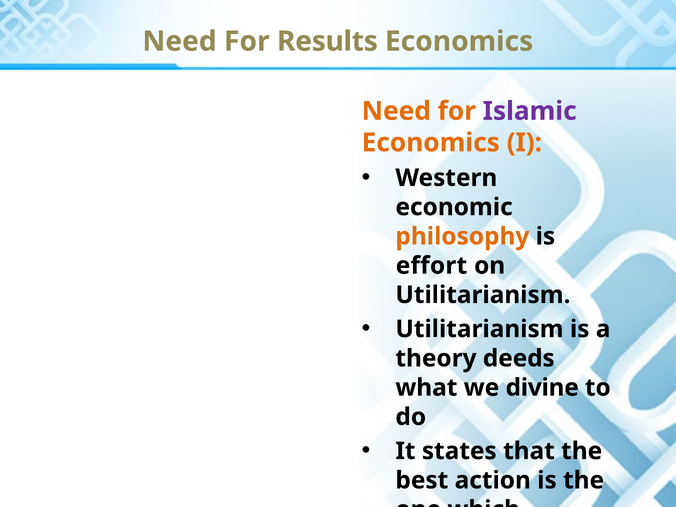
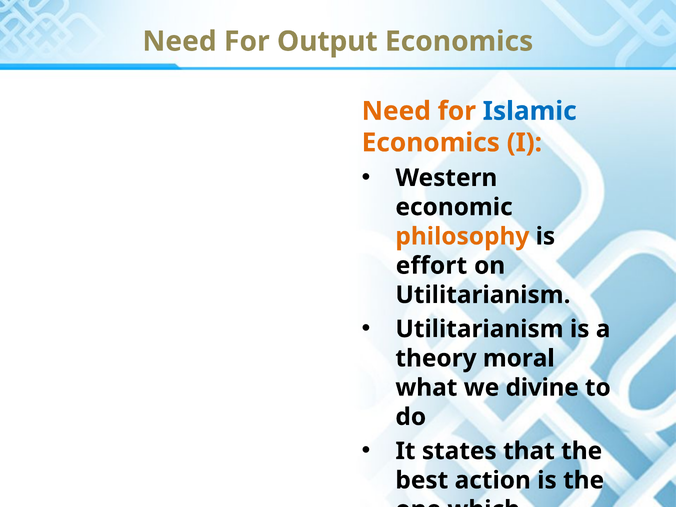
Results: Results -> Output
Islamic colour: purple -> blue
deeds: deeds -> moral
